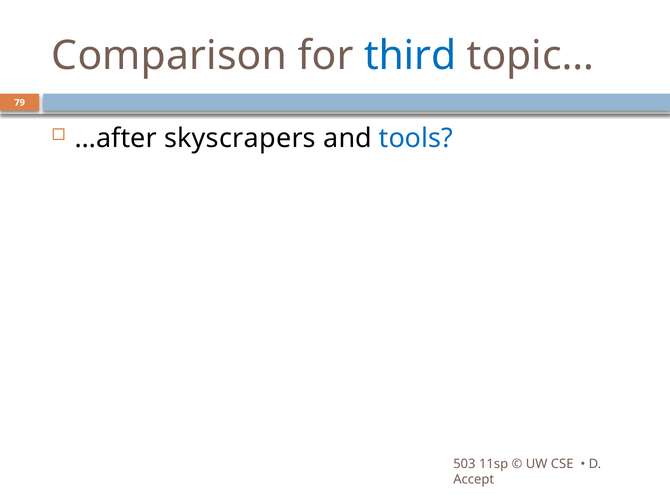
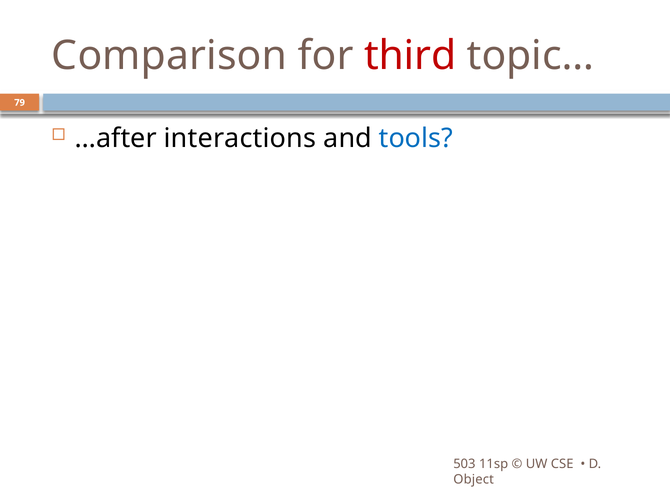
third colour: blue -> red
skyscrapers: skyscrapers -> interactions
Accept: Accept -> Object
